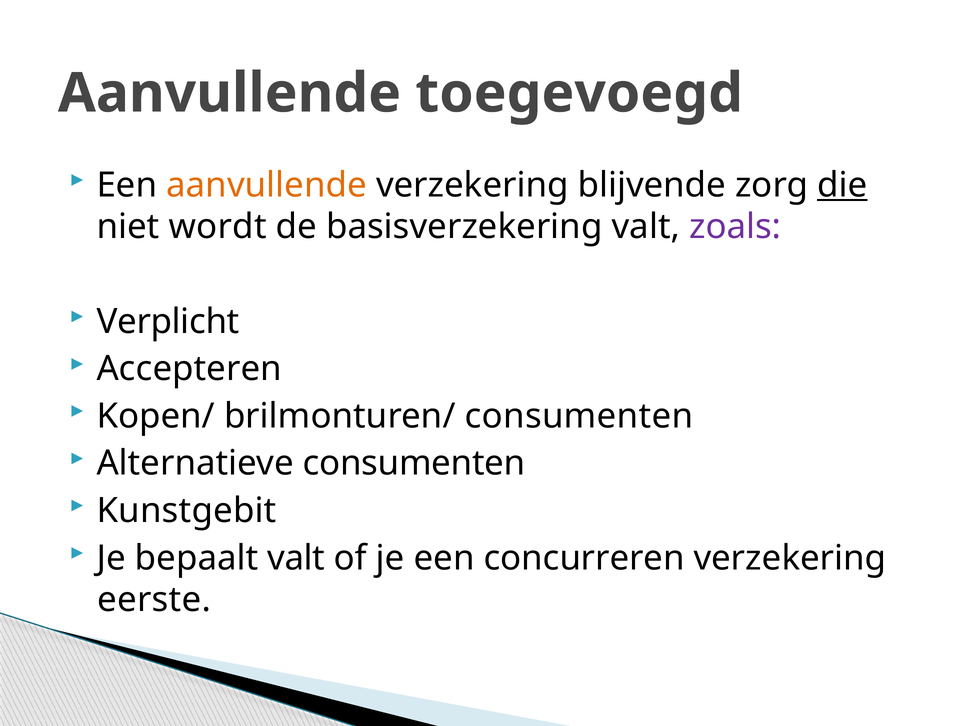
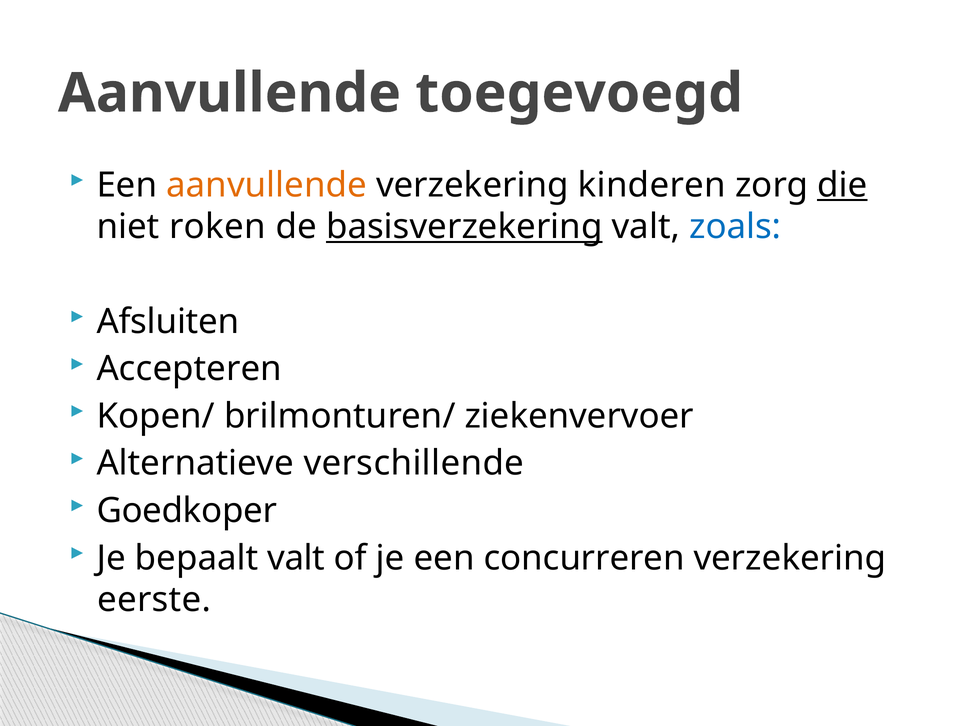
blijvende: blijvende -> kinderen
wordt: wordt -> roken
basisverzekering underline: none -> present
zoals colour: purple -> blue
Verplicht: Verplicht -> Afsluiten
brilmonturen/ consumenten: consumenten -> ziekenvervoer
Alternatieve consumenten: consumenten -> verschillende
Kunstgebit: Kunstgebit -> Goedkoper
